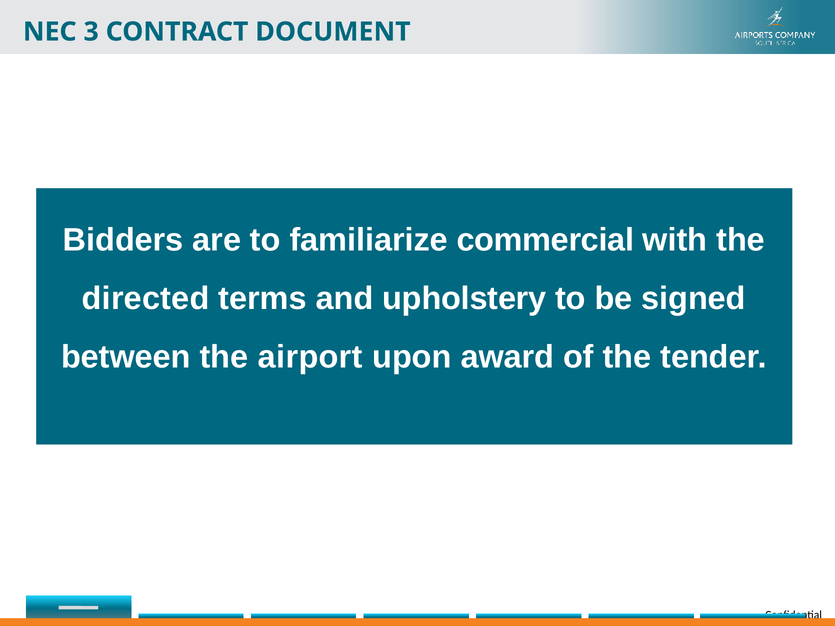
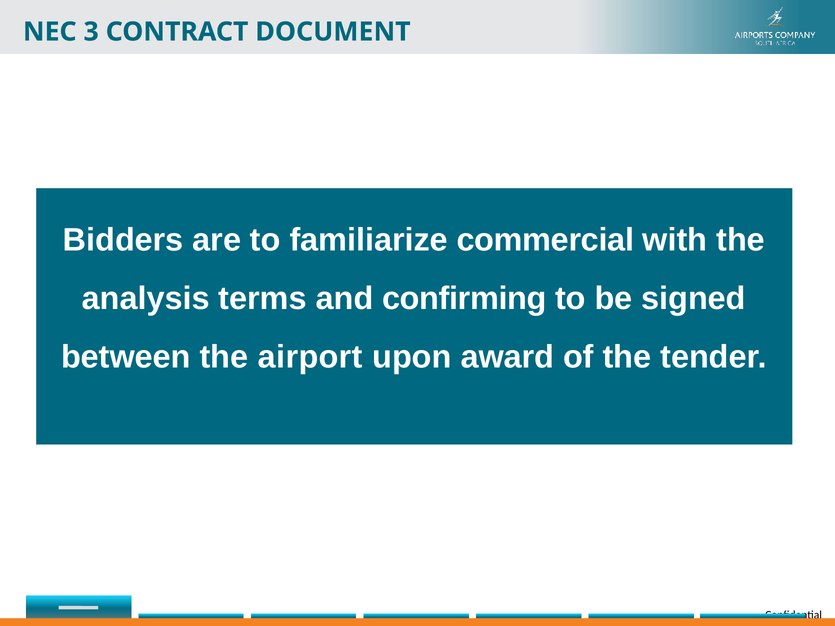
directed: directed -> analysis
upholstery: upholstery -> confirming
